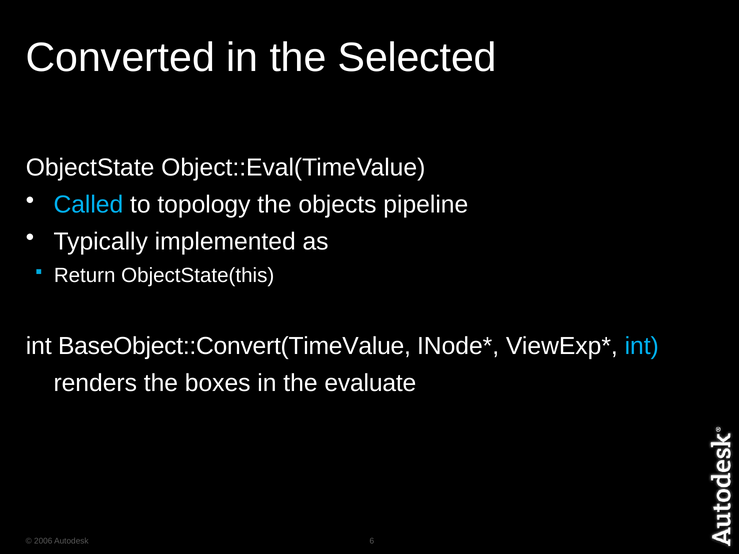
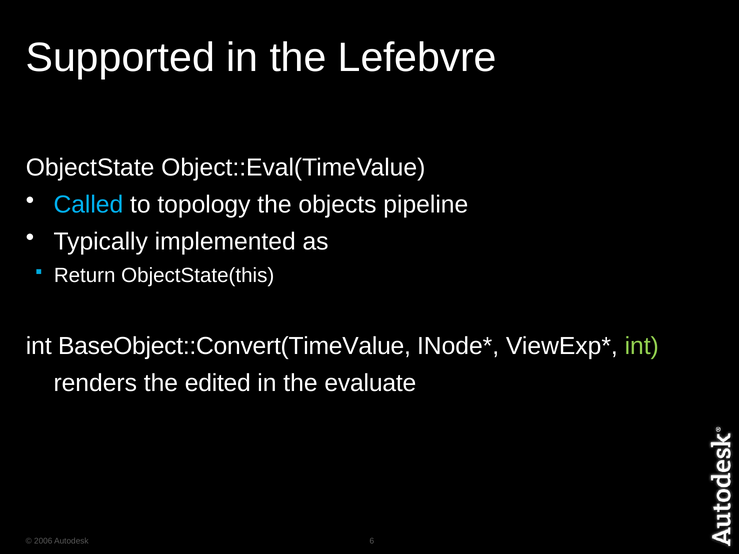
Converted: Converted -> Supported
Selected: Selected -> Lefebvre
int at (642, 347) colour: light blue -> light green
boxes: boxes -> edited
